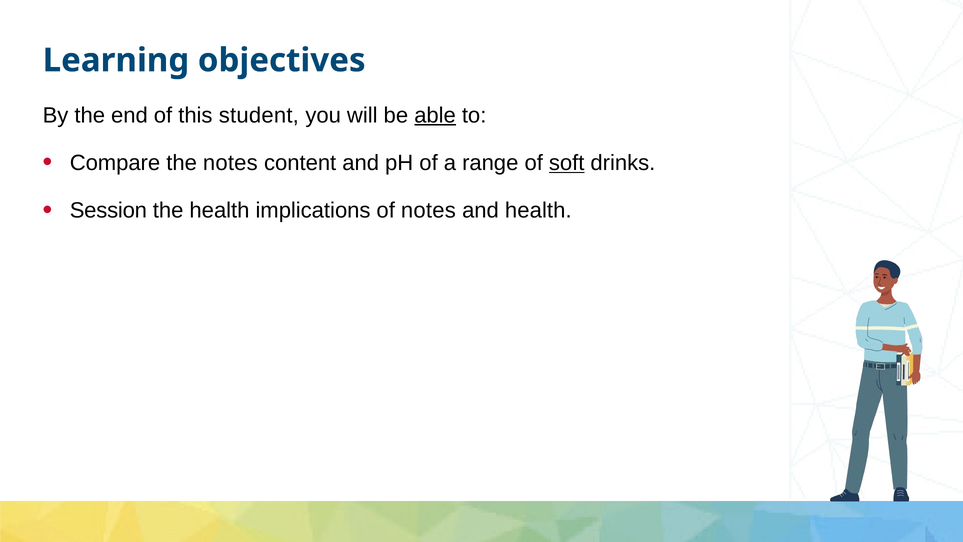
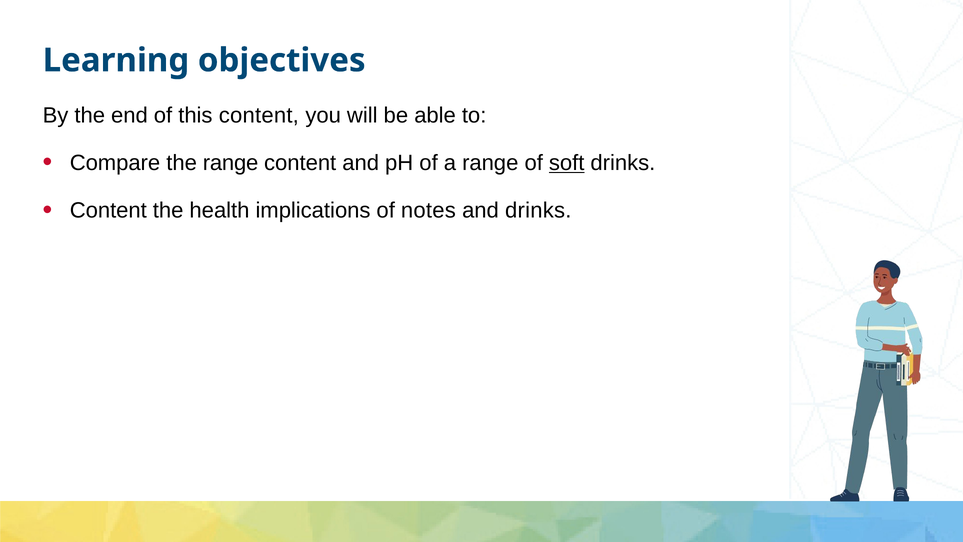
this student: student -> content
able underline: present -> none
the notes: notes -> range
Session at (108, 210): Session -> Content
and health: health -> drinks
